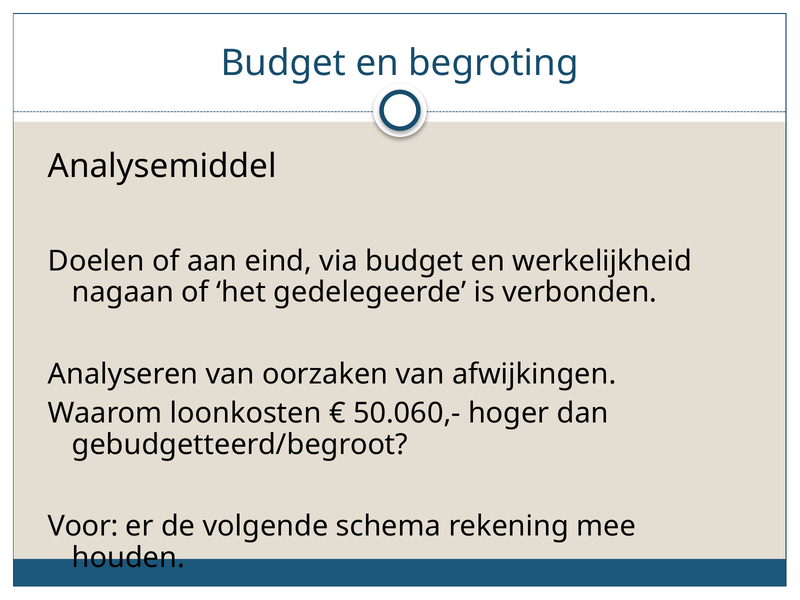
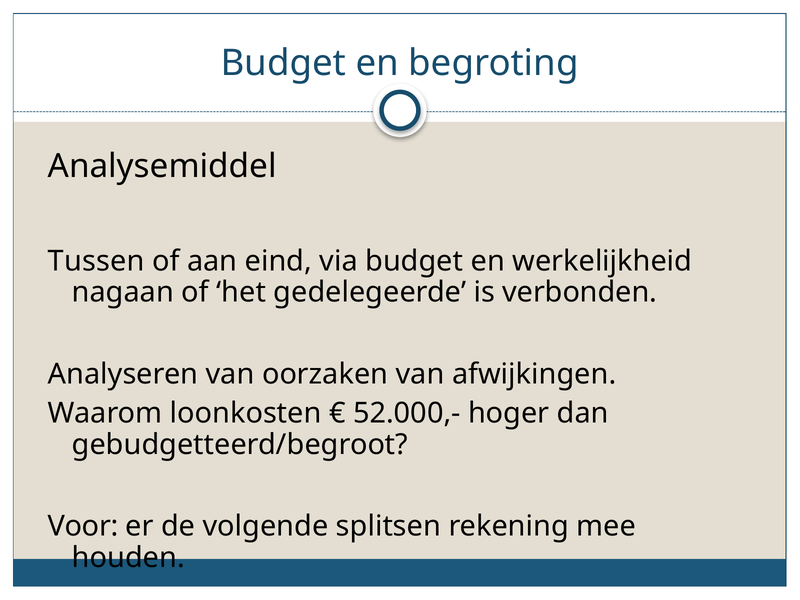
Doelen: Doelen -> Tussen
50.060,-: 50.060,- -> 52.000,-
schema: schema -> splitsen
